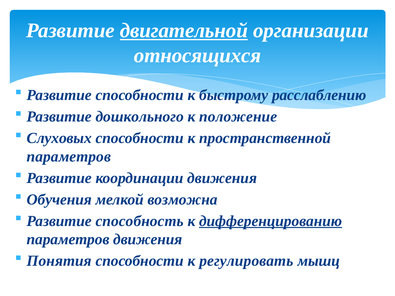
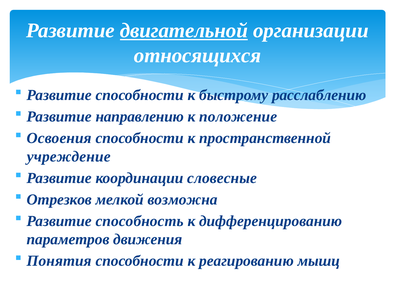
дошкольного: дошкольного -> направлению
Слуховых: Слуховых -> Освоения
параметров at (69, 157): параметров -> учреждение
координации движения: движения -> словесные
Обучения: Обучения -> Отрезков
дифференцированию underline: present -> none
регулировать: регулировать -> реагированию
